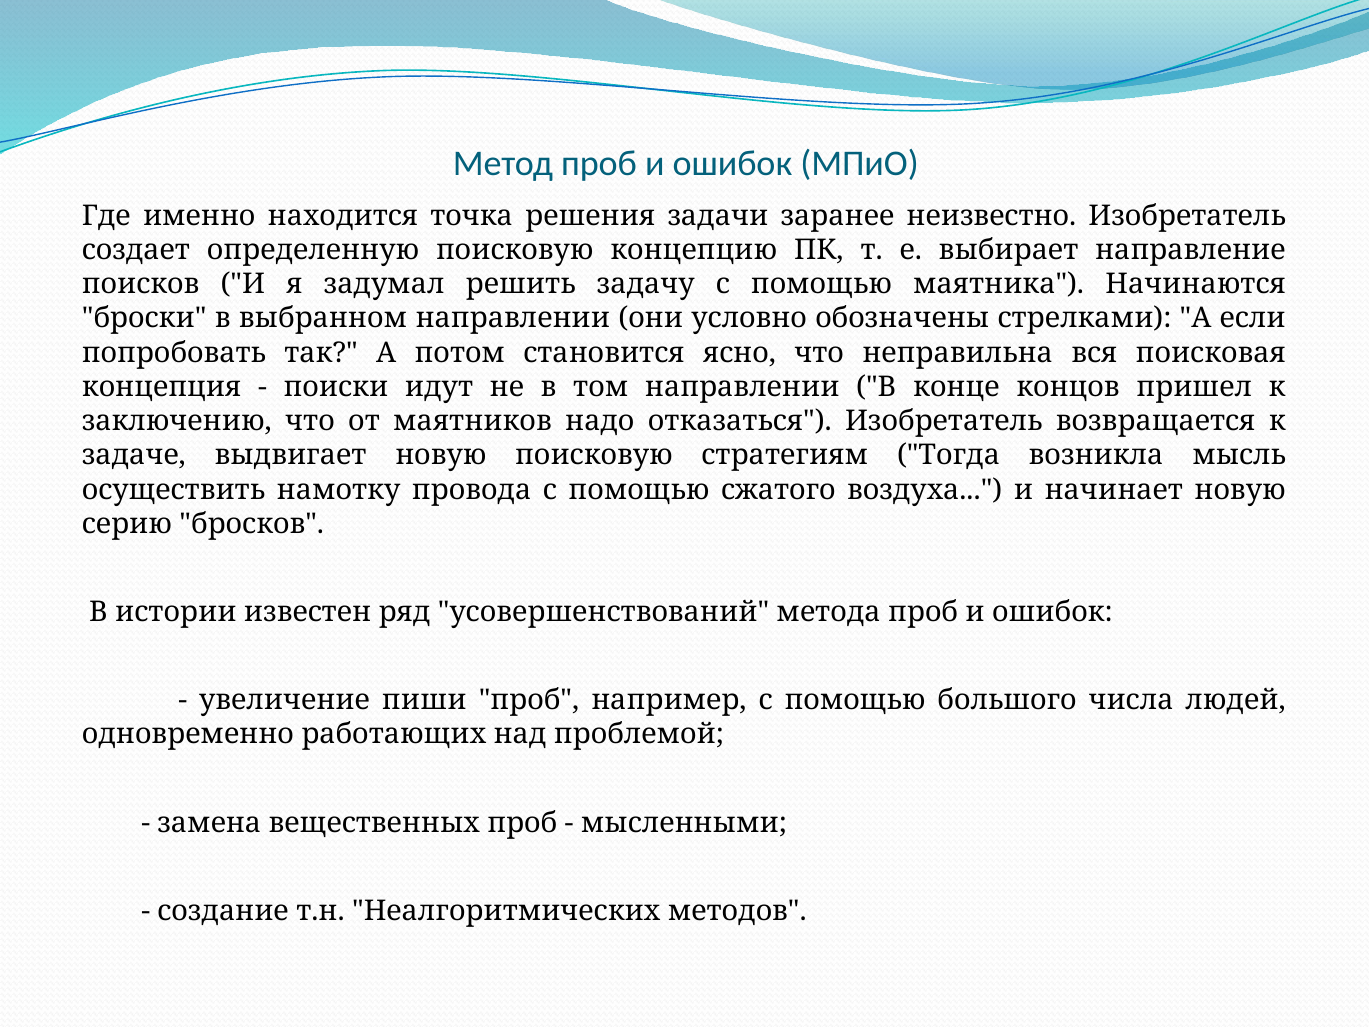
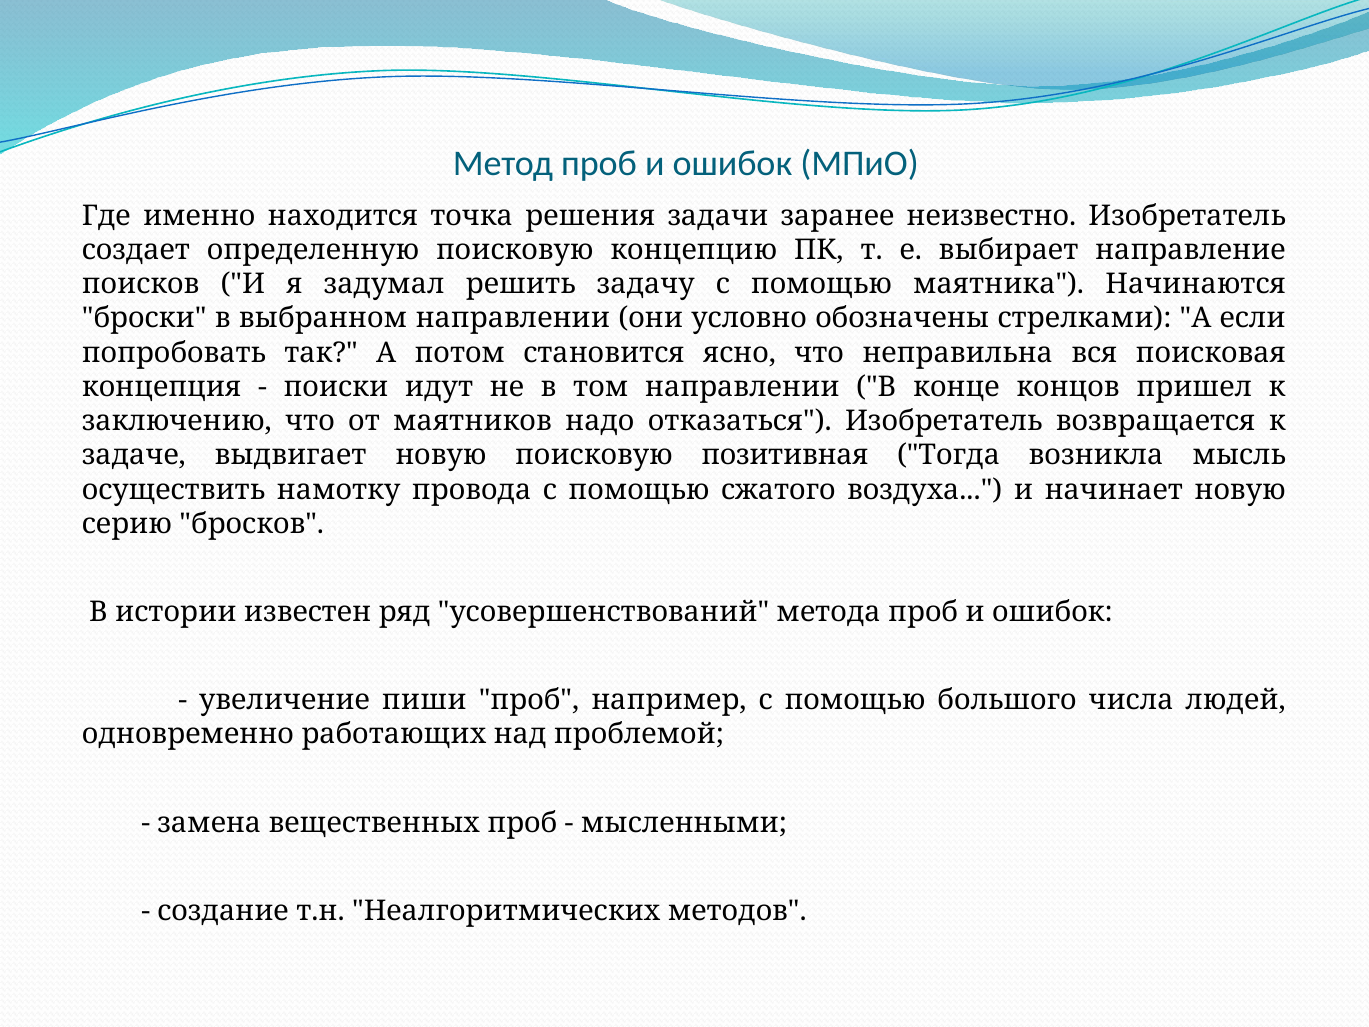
стратегиям: стратегиям -> позитивная
